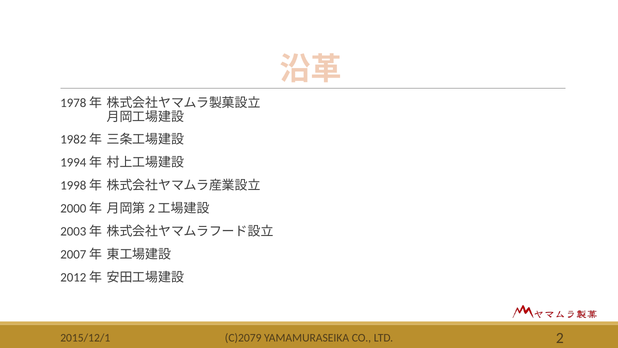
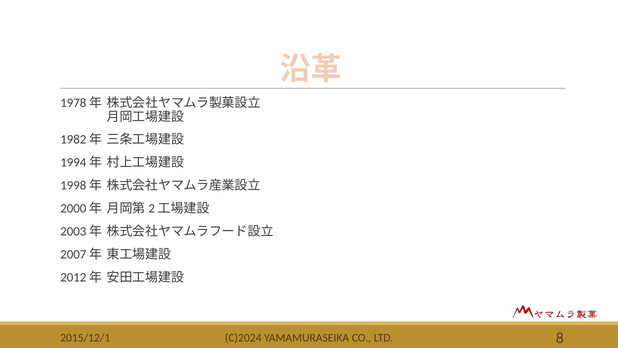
C)2079: C)2079 -> C)2024
2: 2 -> 8
